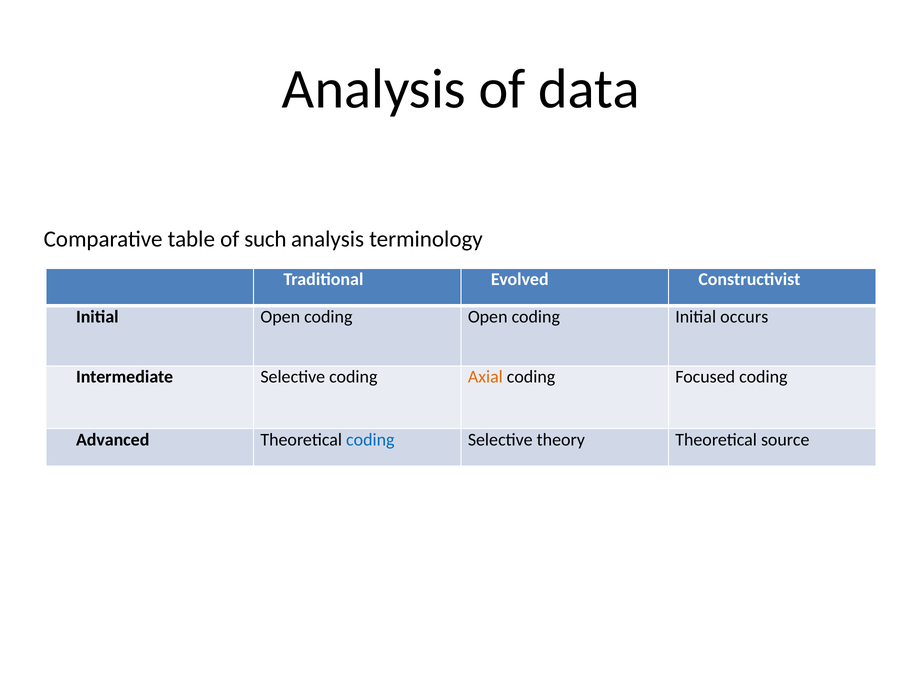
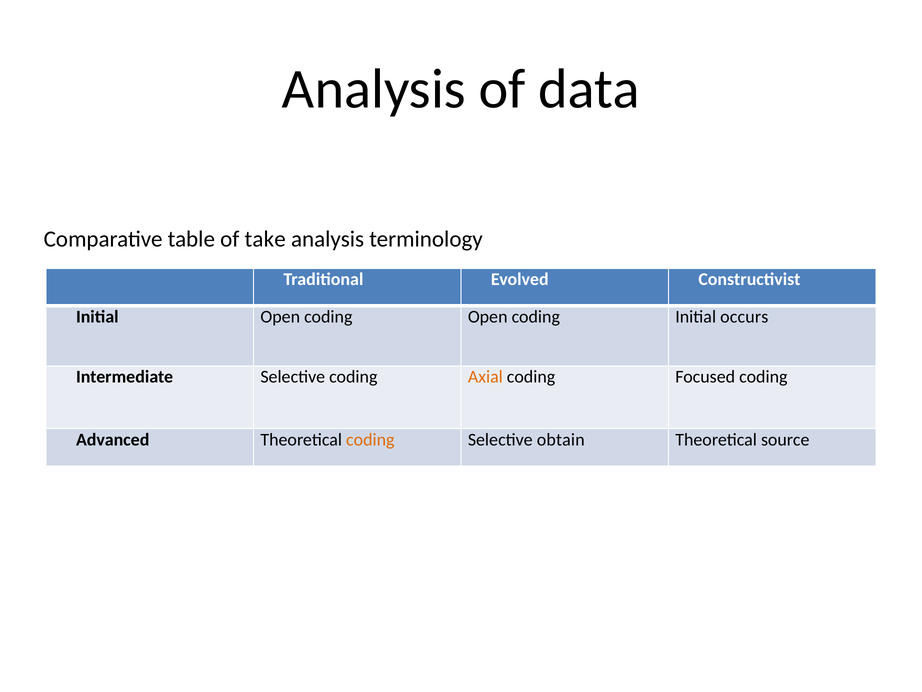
such: such -> take
coding at (370, 439) colour: blue -> orange
theory: theory -> obtain
